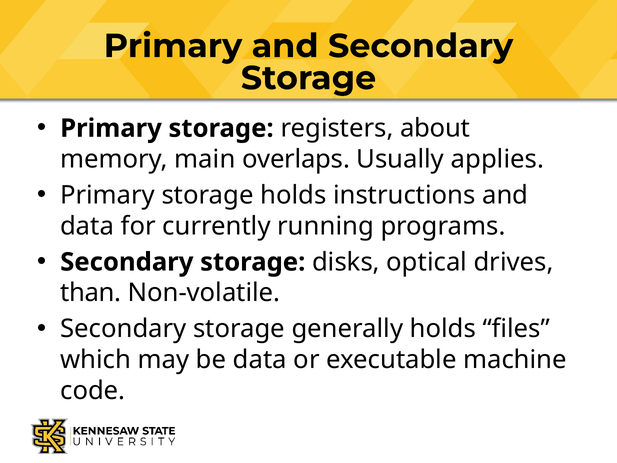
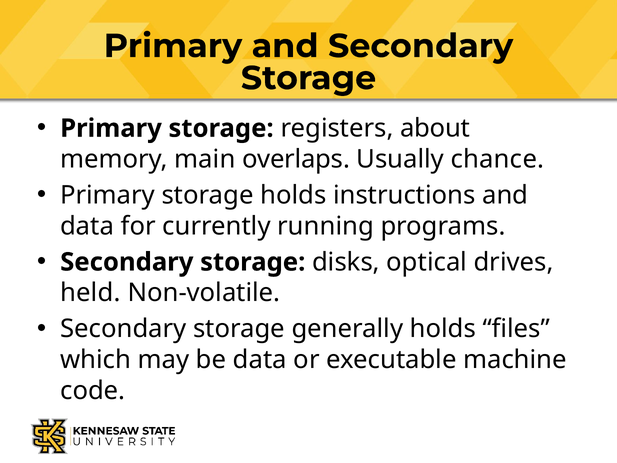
applies: applies -> chance
than: than -> held
